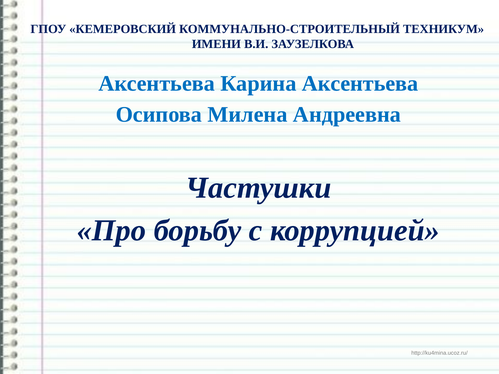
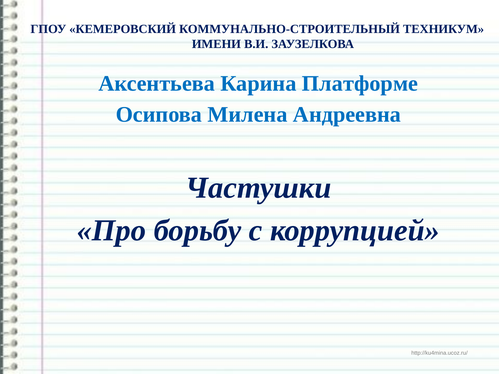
Карина Аксентьева: Аксентьева -> Платформе
